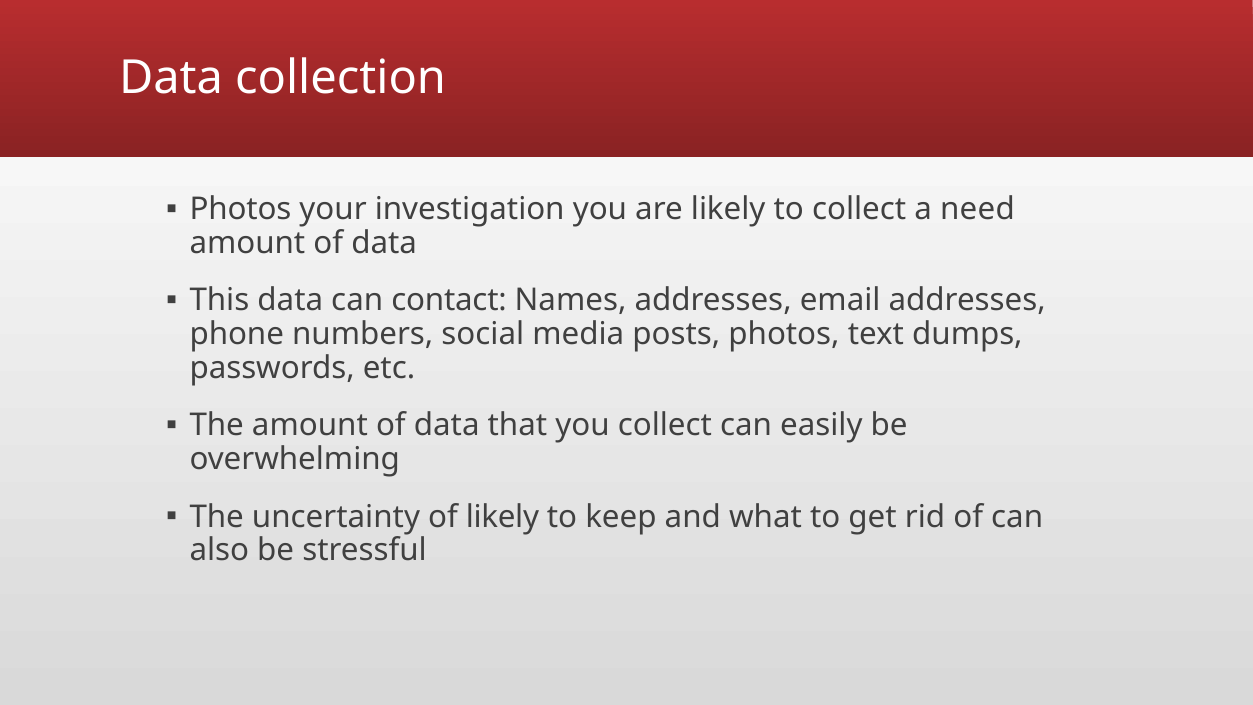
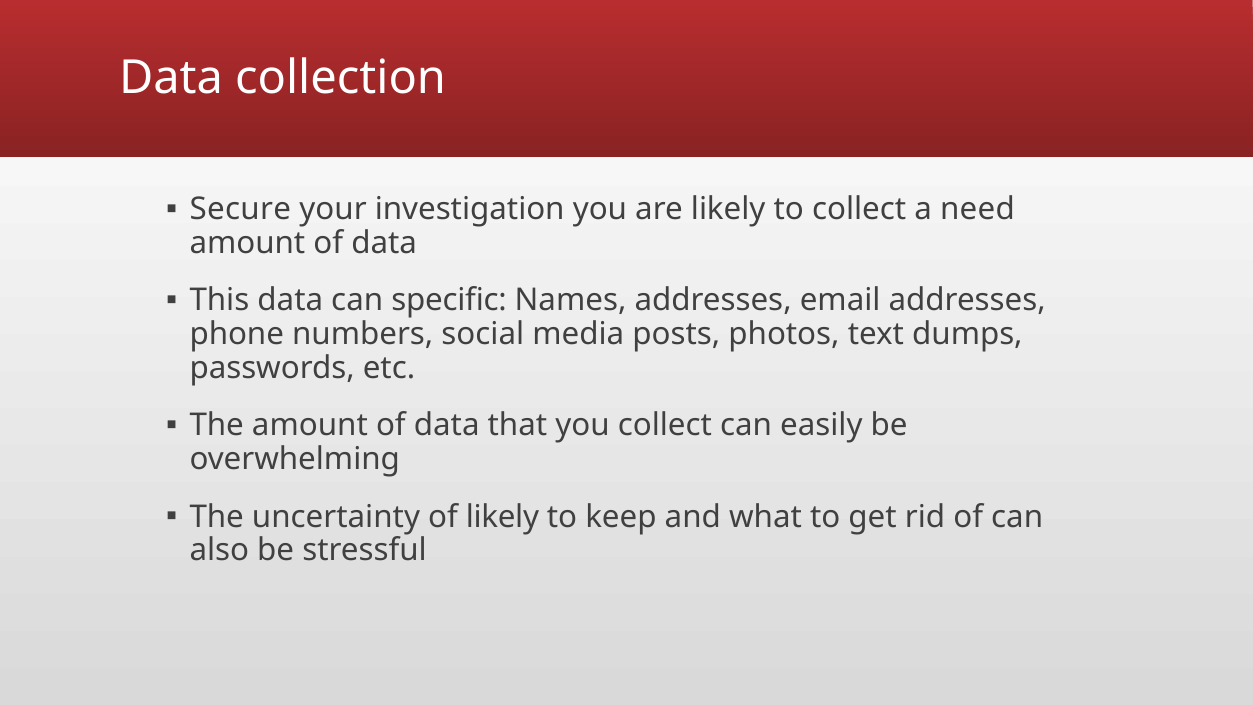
Photos at (240, 209): Photos -> Secure
contact: contact -> specific
